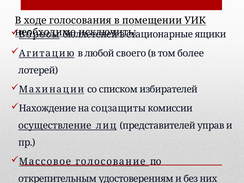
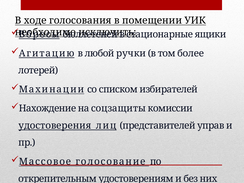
своего: своего -> ручки
осуществление: осуществление -> удостоверения
